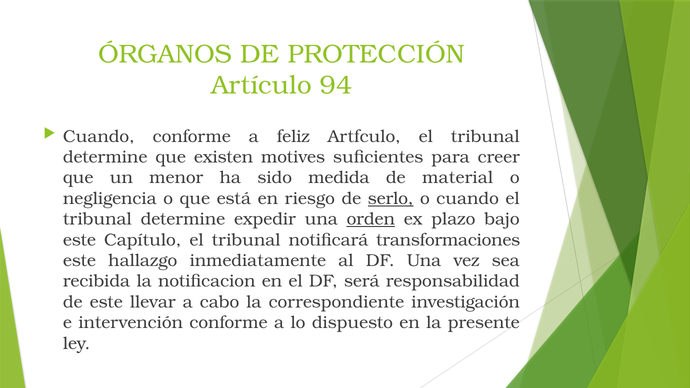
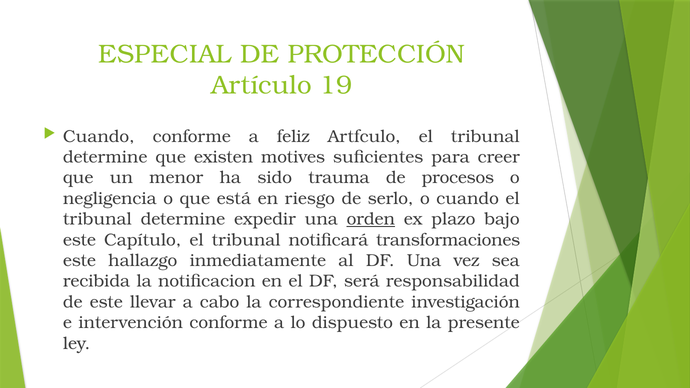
ÓRGANOS: ÓRGANOS -> ESPECIAL
94: 94 -> 19
medida: medida -> trauma
material: material -> procesos
serlo underline: present -> none
